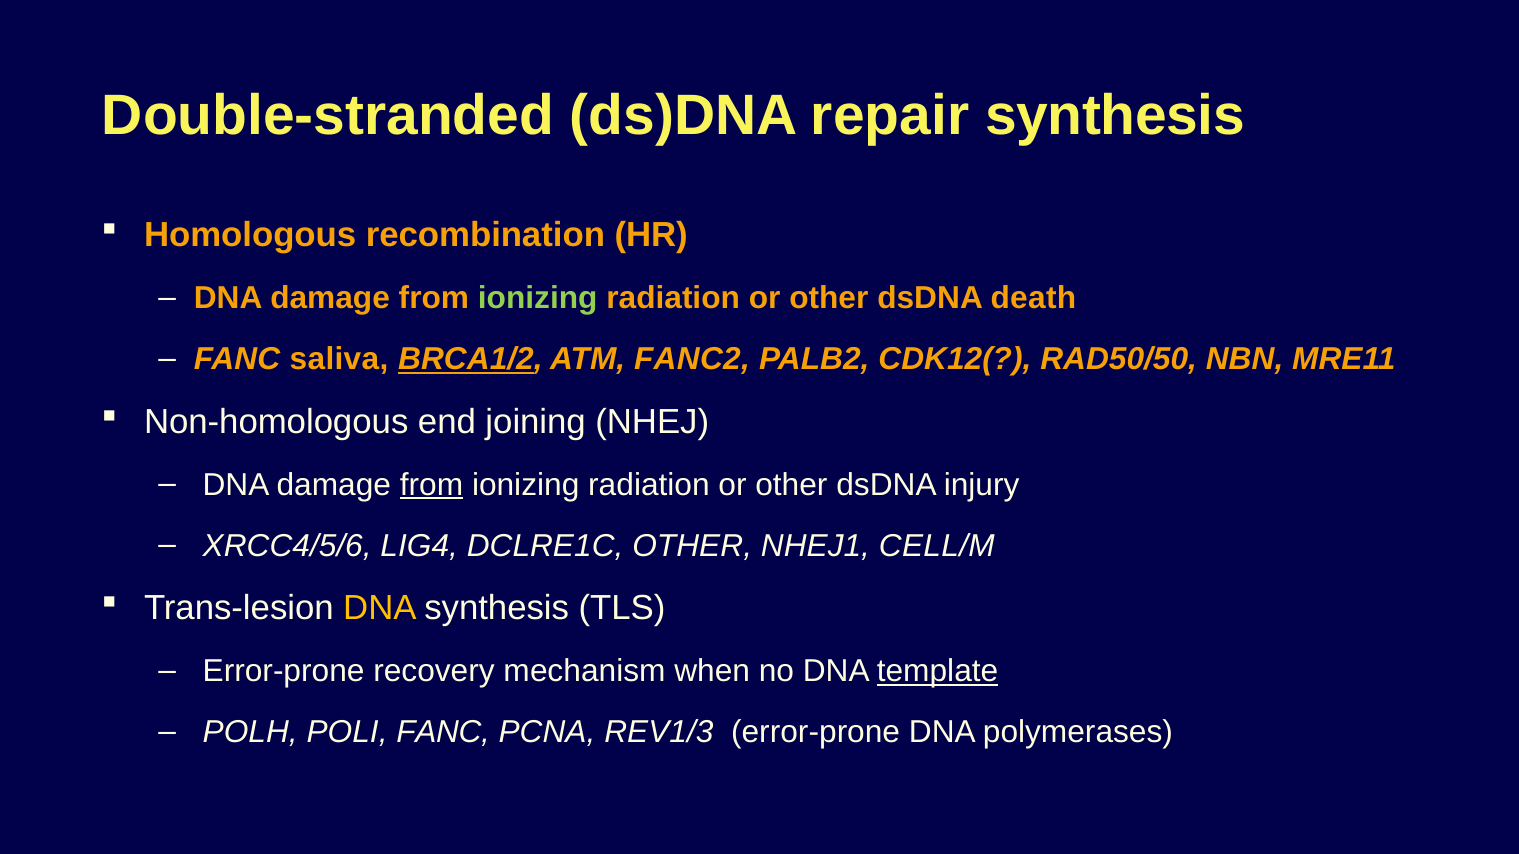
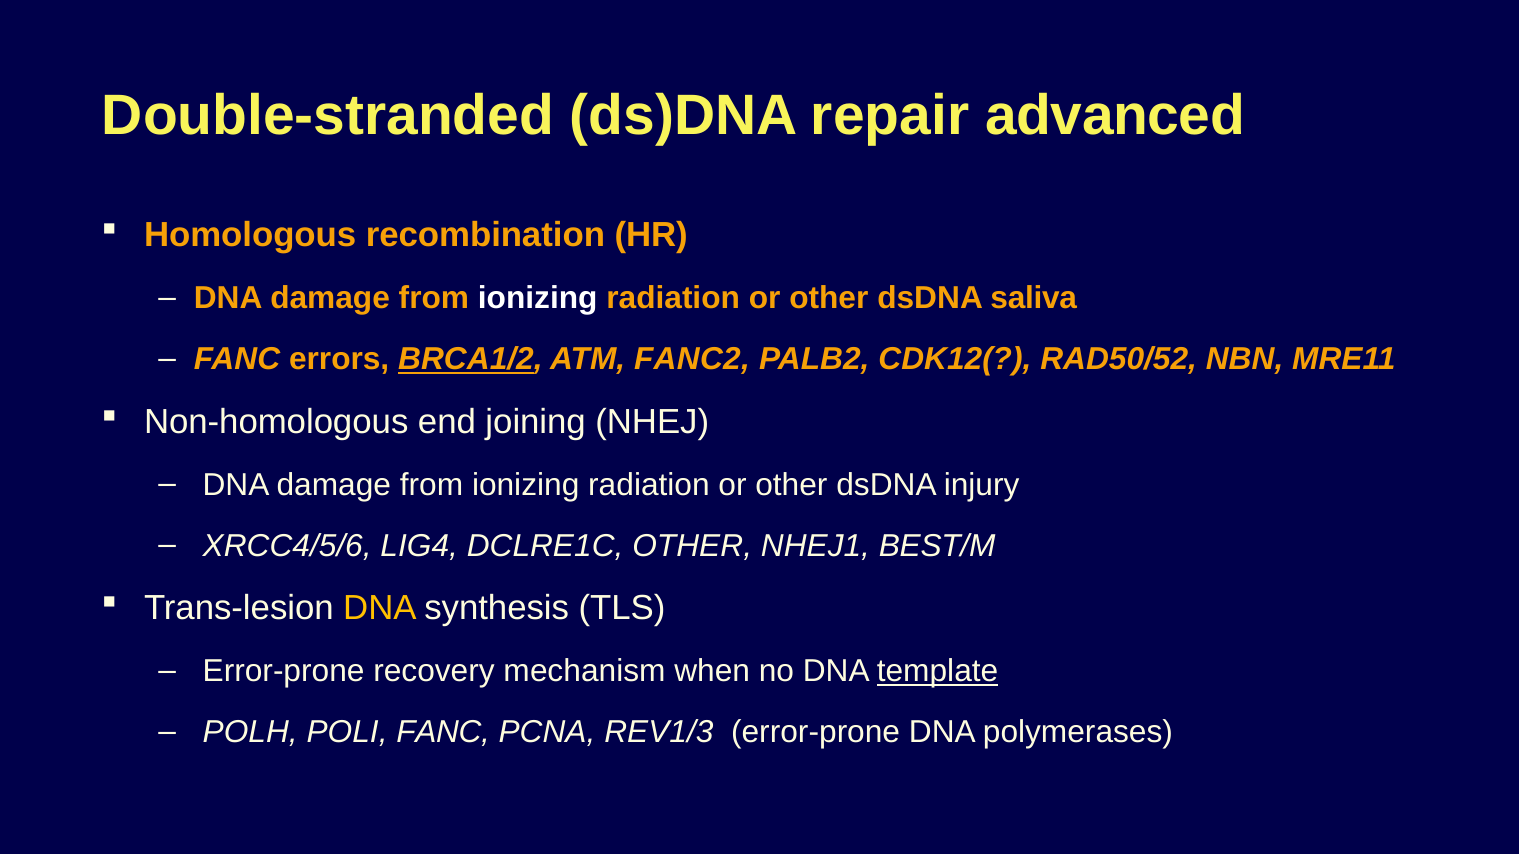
repair synthesis: synthesis -> advanced
ionizing at (538, 298) colour: light green -> white
death: death -> saliva
saliva: saliva -> errors
RAD50/50: RAD50/50 -> RAD50/52
from at (431, 485) underline: present -> none
CELL/M: CELL/M -> BEST/M
